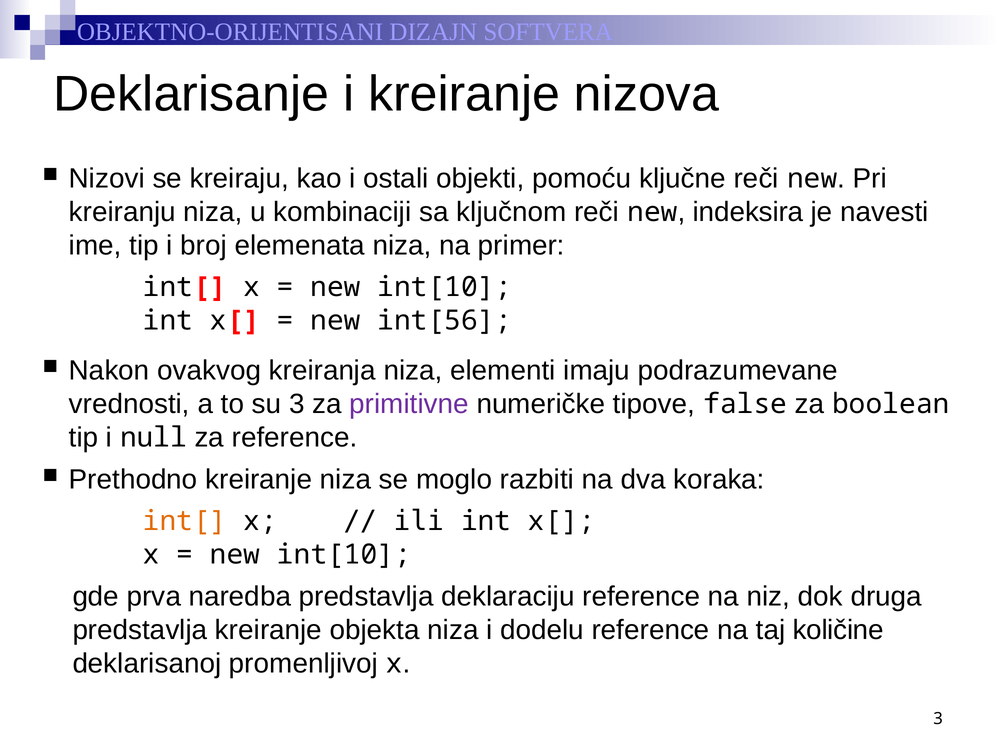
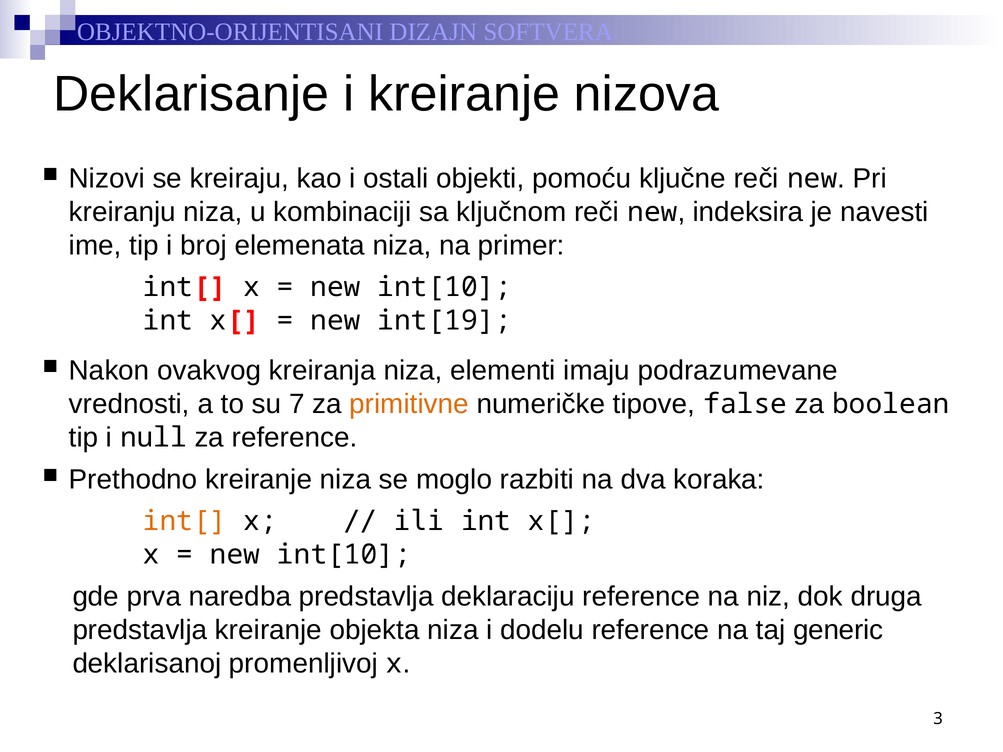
int[56: int[56 -> int[19
su 3: 3 -> 7
primitivne colour: purple -> orange
količine: količine -> generic
